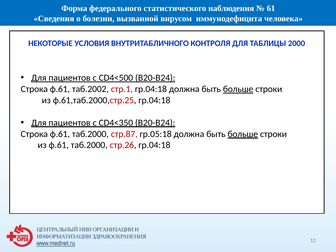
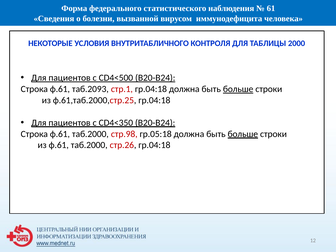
таб.2002: таб.2002 -> таб.2093
стр.87: стр.87 -> стр.98
